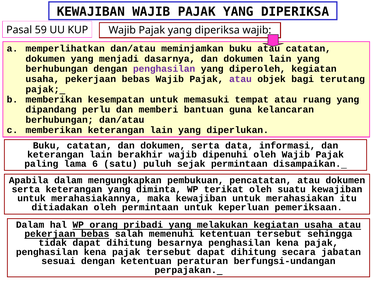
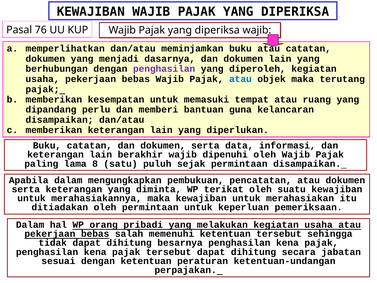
59: 59 -> 76
atau at (240, 79) colour: purple -> blue
objek bagi: bagi -> maka
berhubungan at (59, 120): berhubungan -> disampaikan
6: 6 -> 8
berfungsi-undangan: berfungsi-undangan -> ketentuan-undangan
